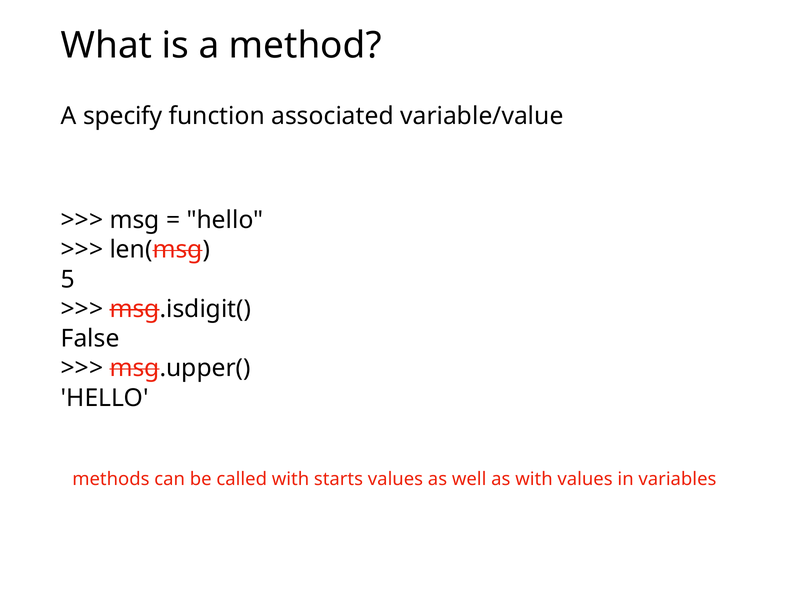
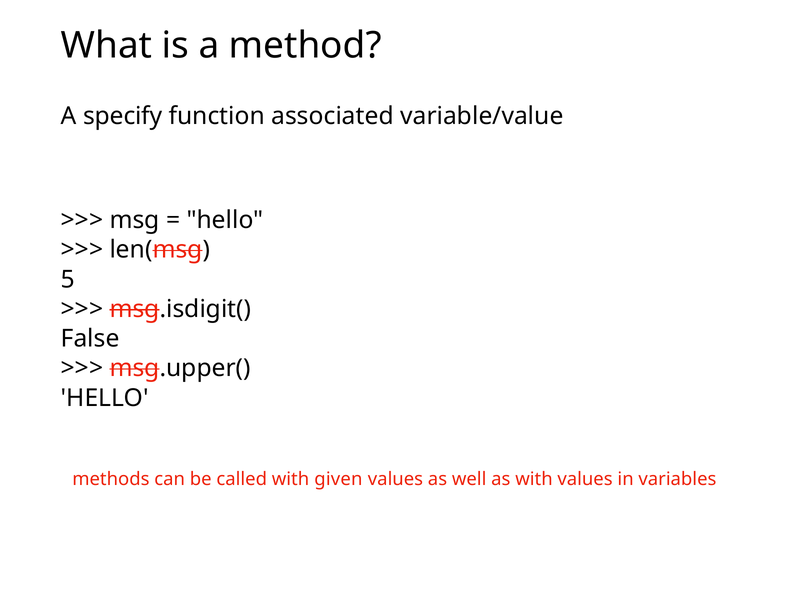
starts: starts -> given
